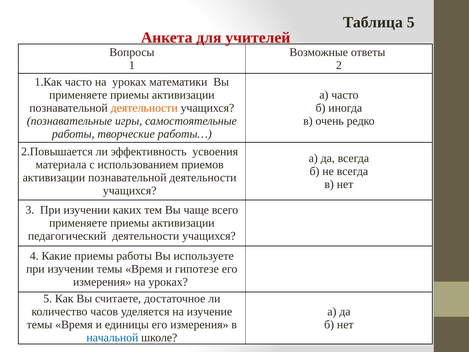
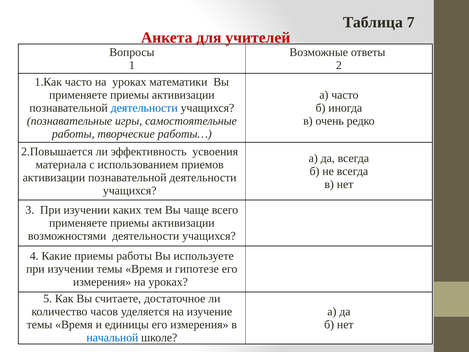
Таблица 5: 5 -> 7
деятельности at (144, 108) colour: orange -> blue
педагогический: педагогический -> возможностями
